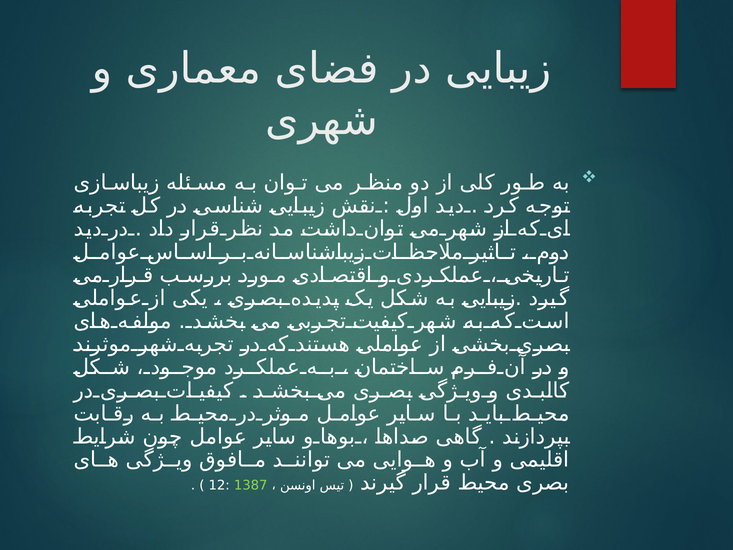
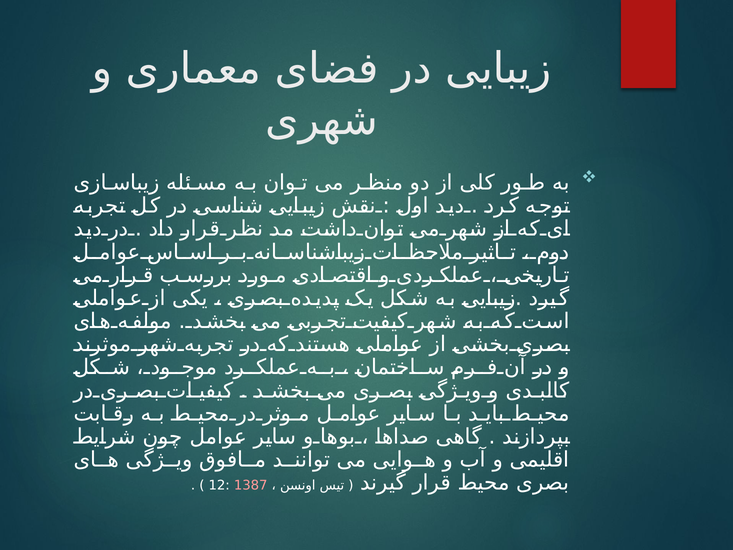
1387 colour: light green -> pink
